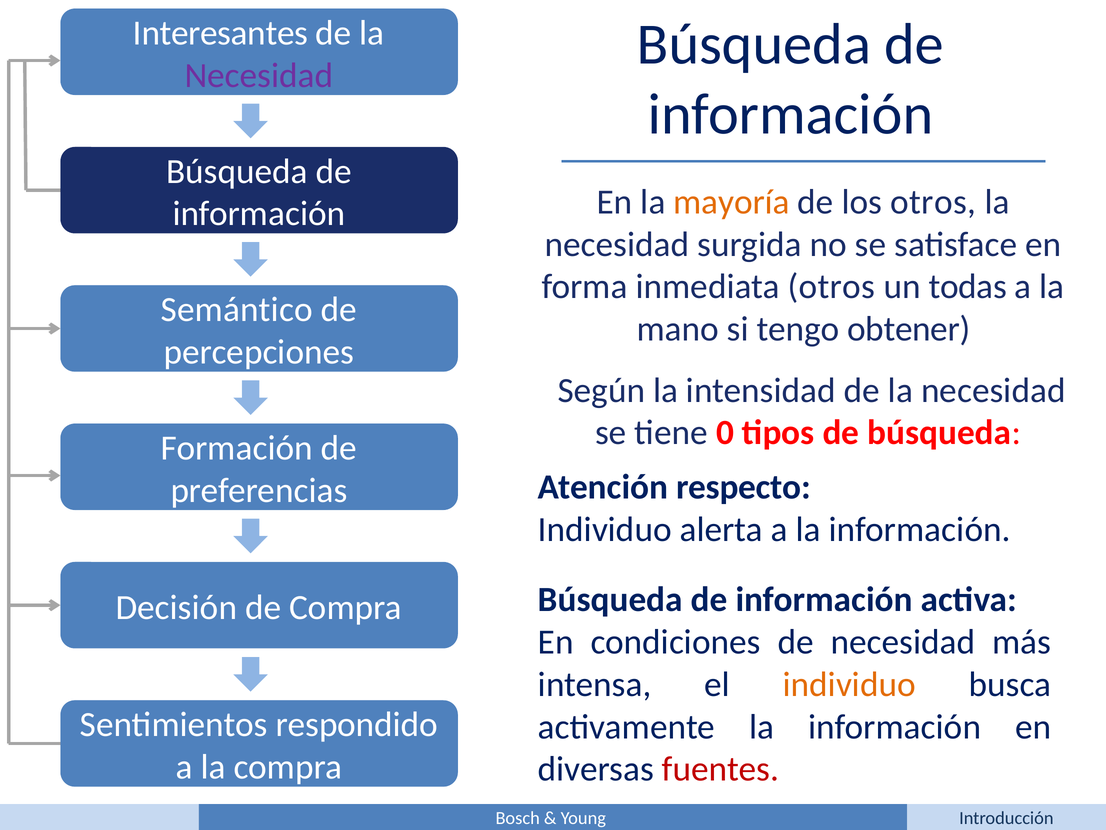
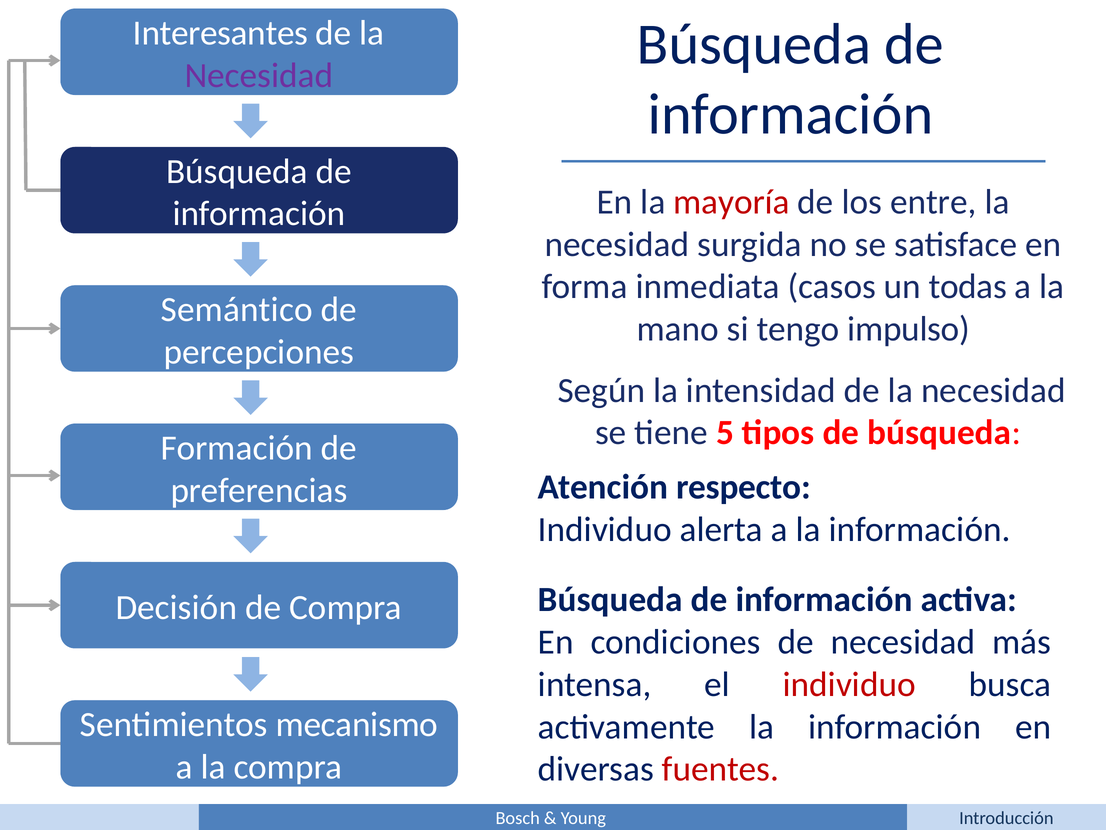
mayoría colour: orange -> red
los otros: otros -> entre
inmediata otros: otros -> casos
obtener: obtener -> impulso
0: 0 -> 5
individuo at (849, 684) colour: orange -> red
respondido: respondido -> mecanismo
